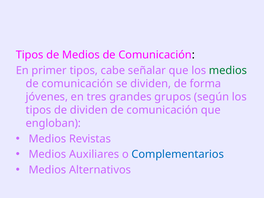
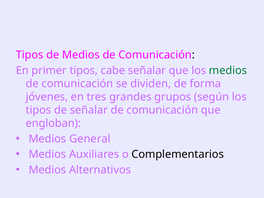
de dividen: dividen -> señalar
Revistas: Revistas -> General
Complementarios colour: blue -> black
